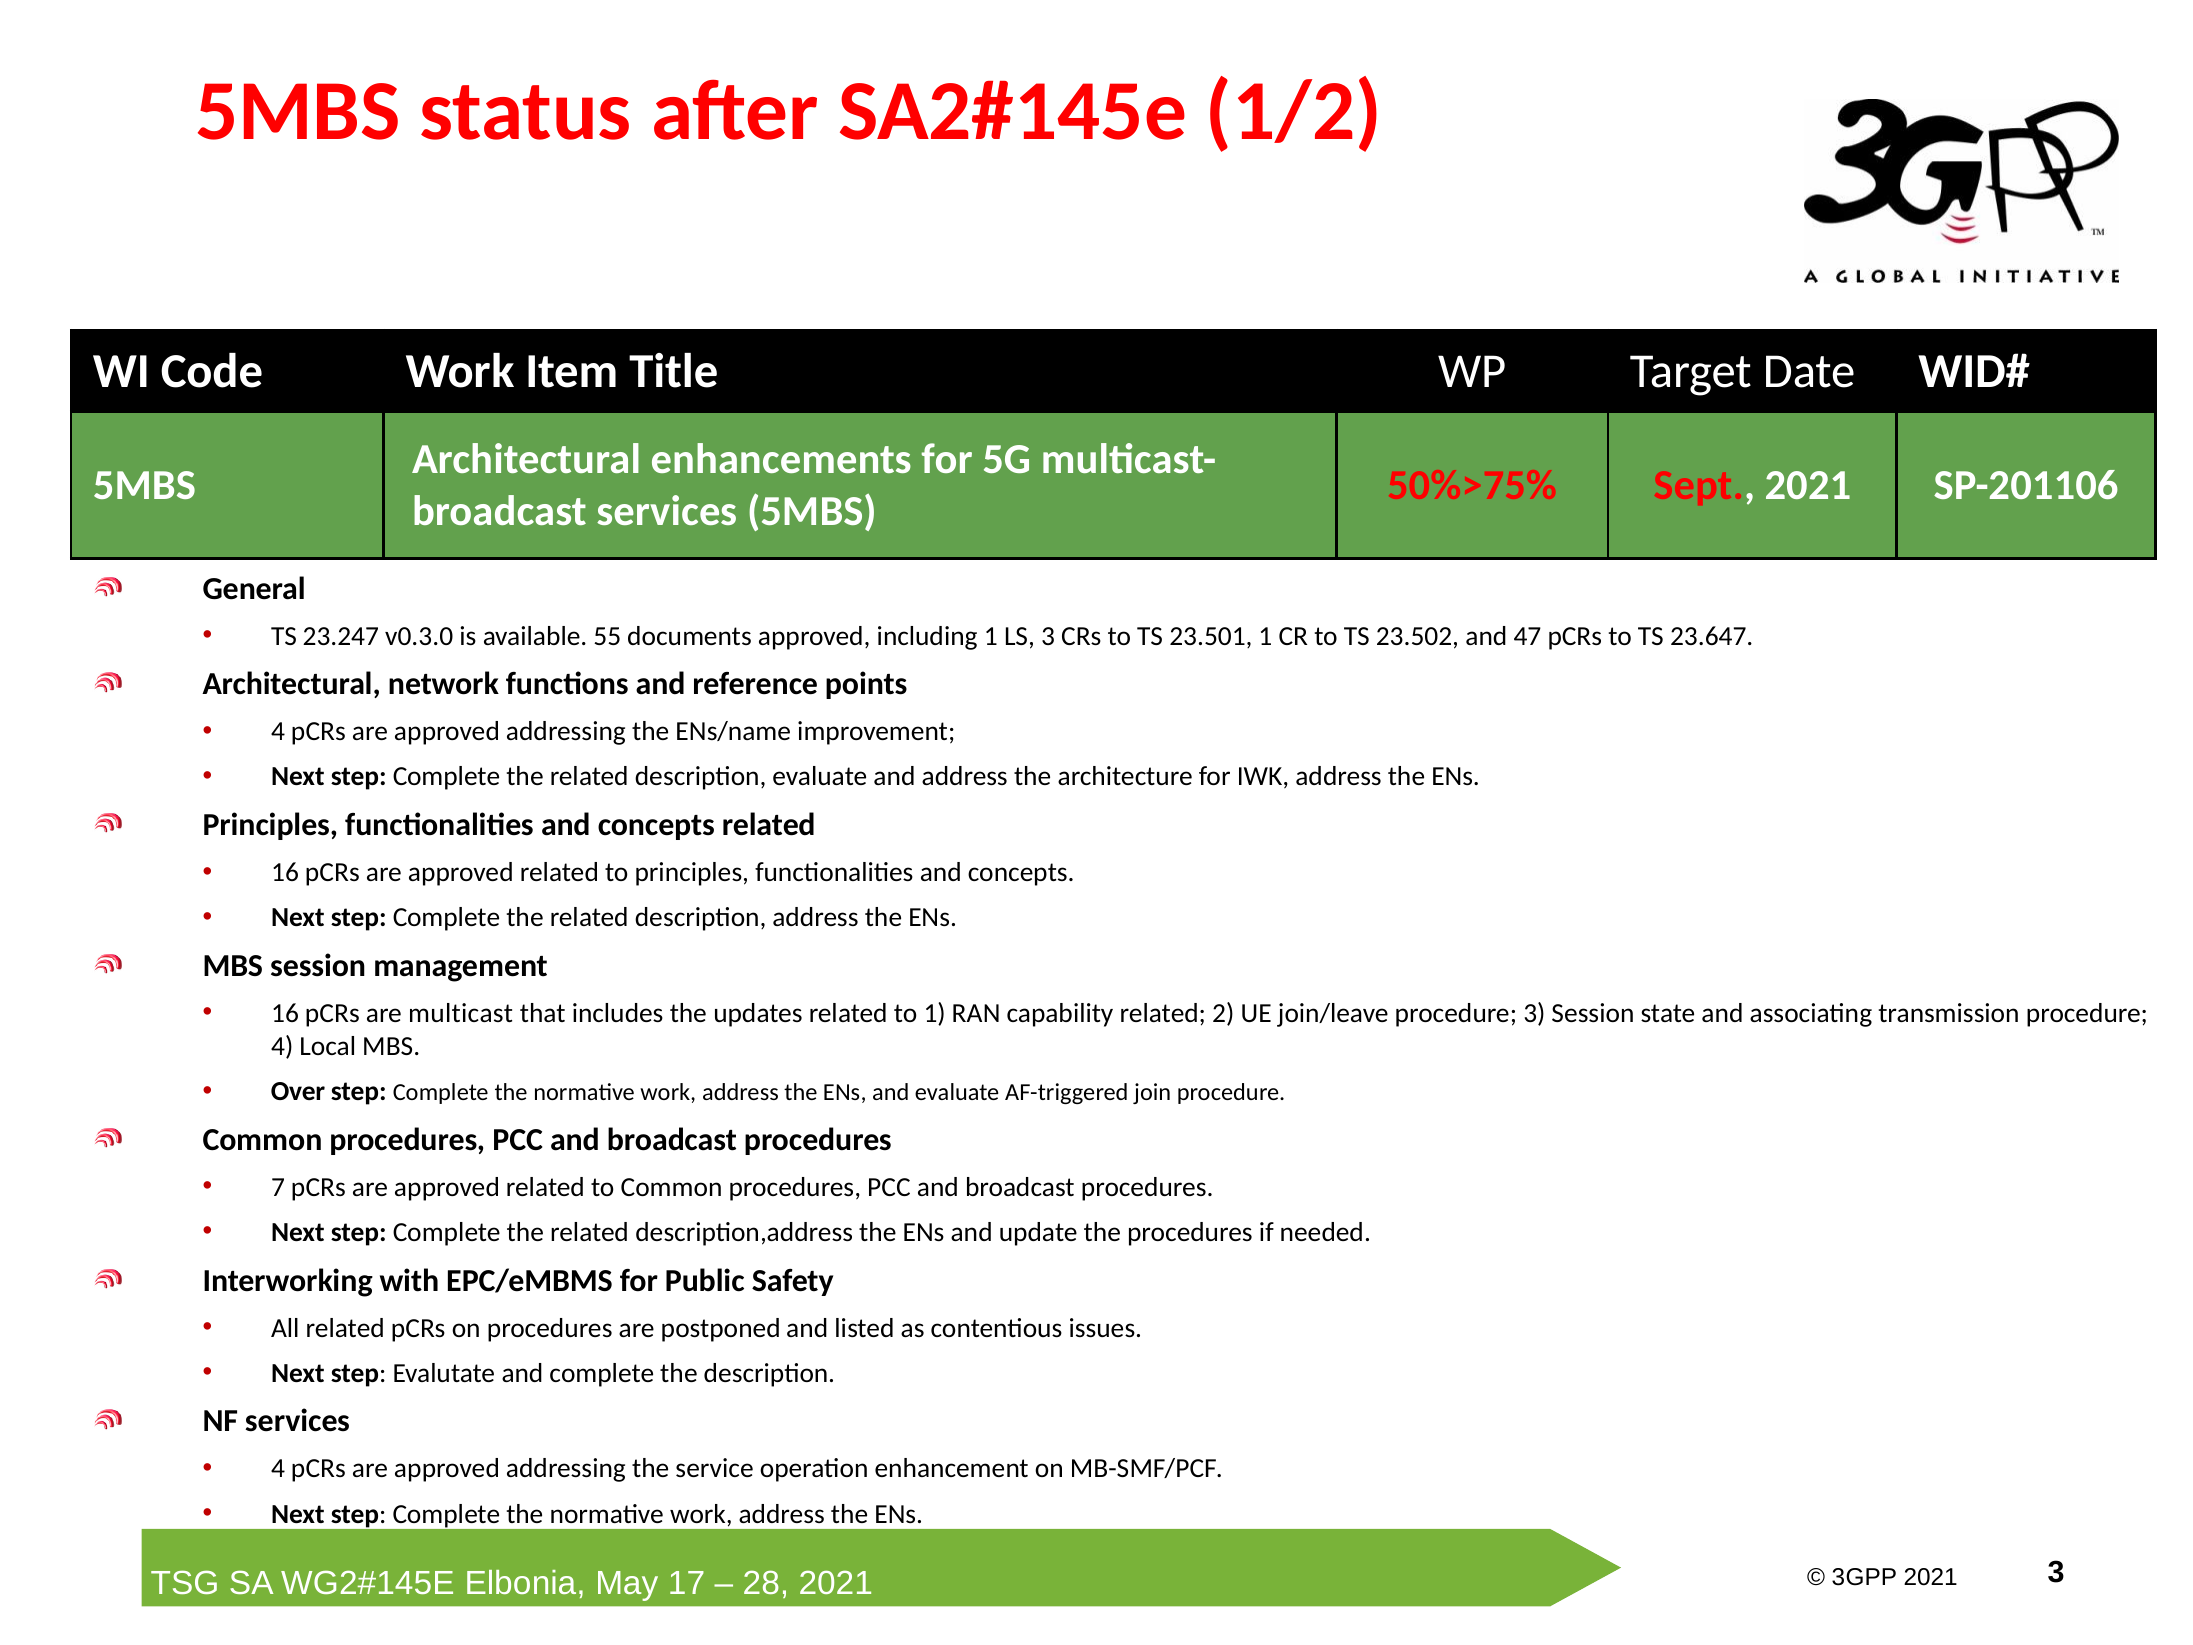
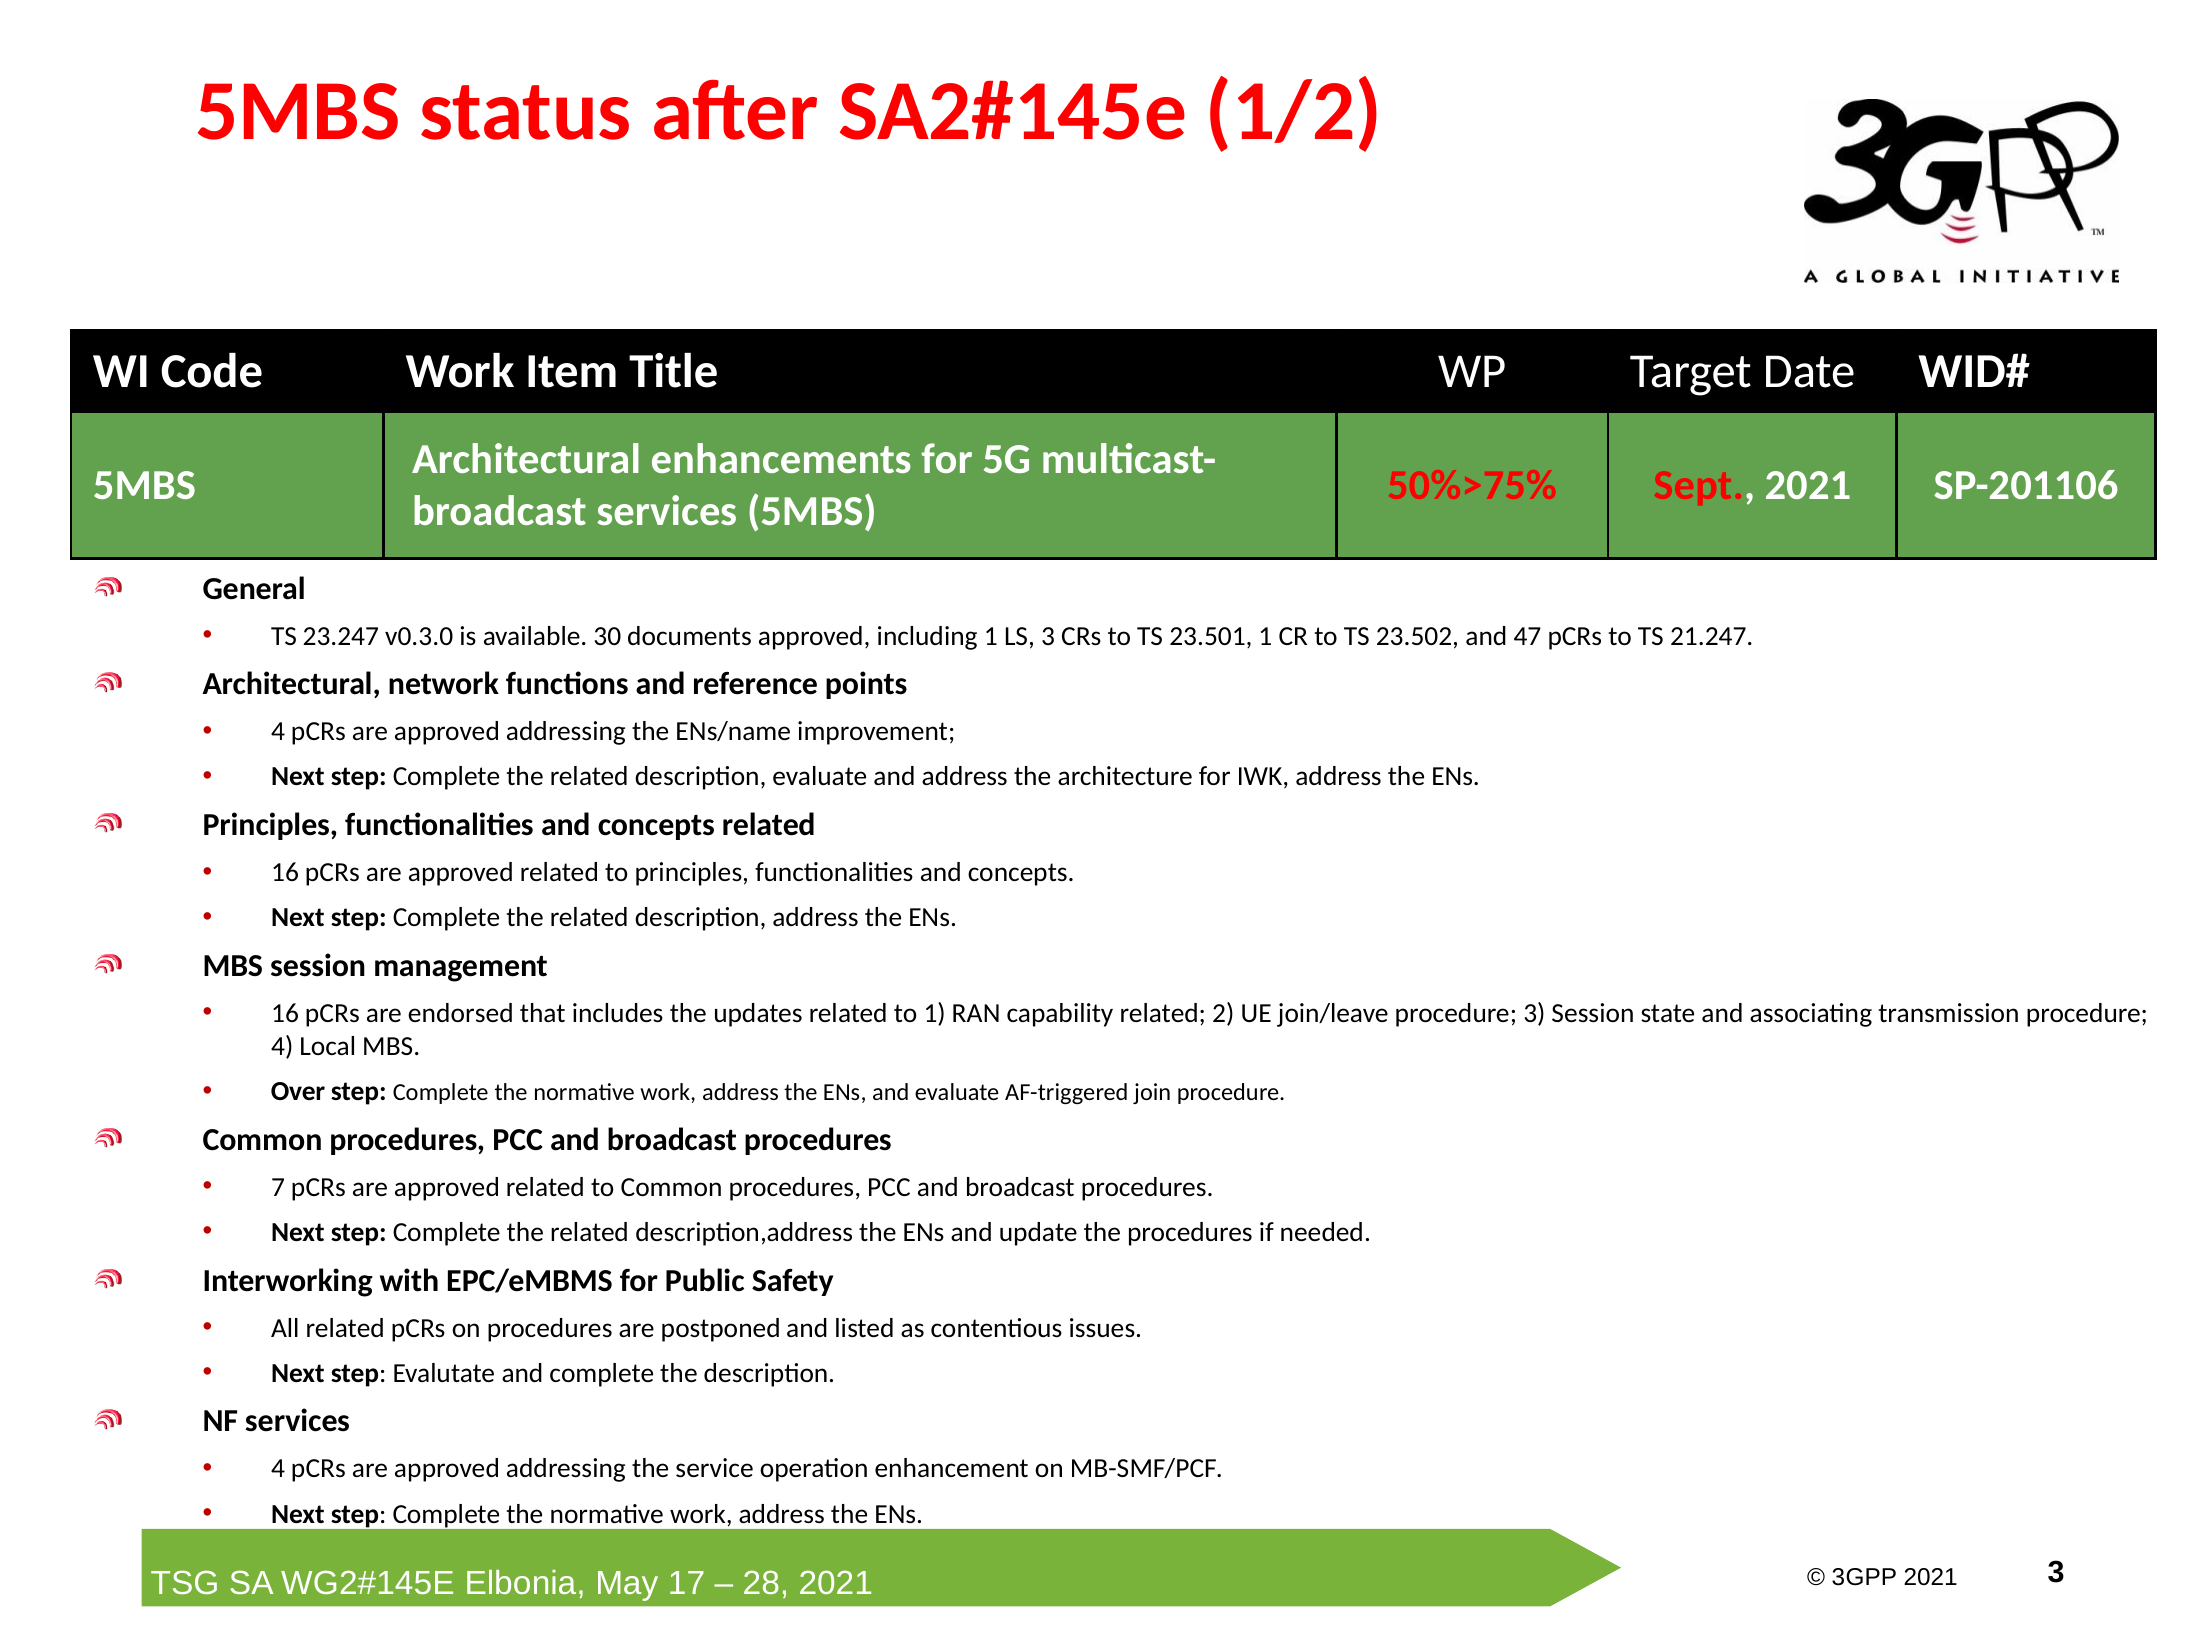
55: 55 -> 30
23.647: 23.647 -> 21.247
multicast: multicast -> endorsed
